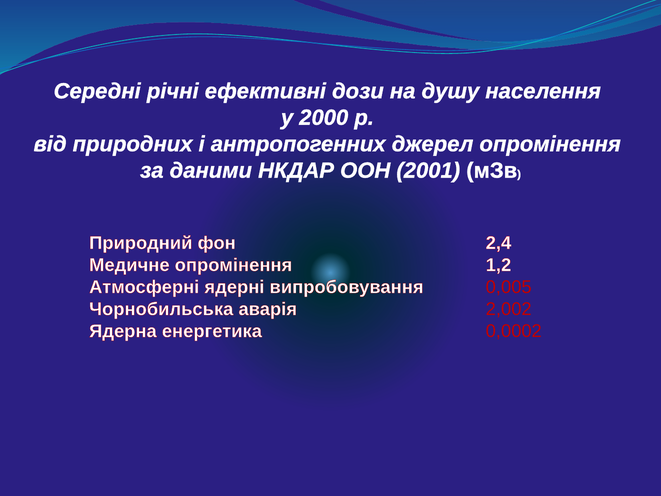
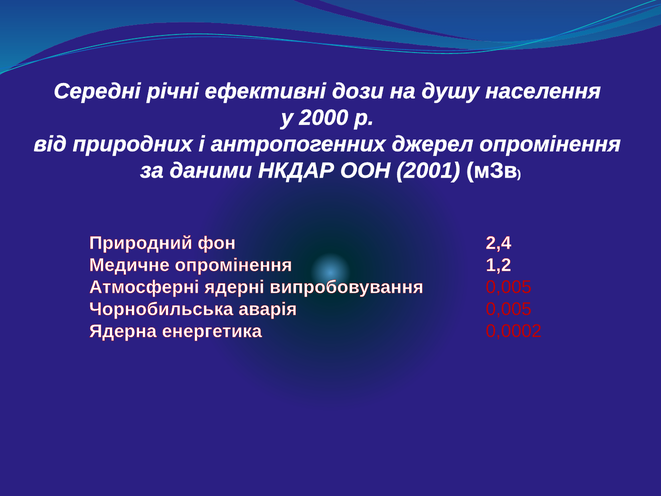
аварія 2,002: 2,002 -> 0,005
